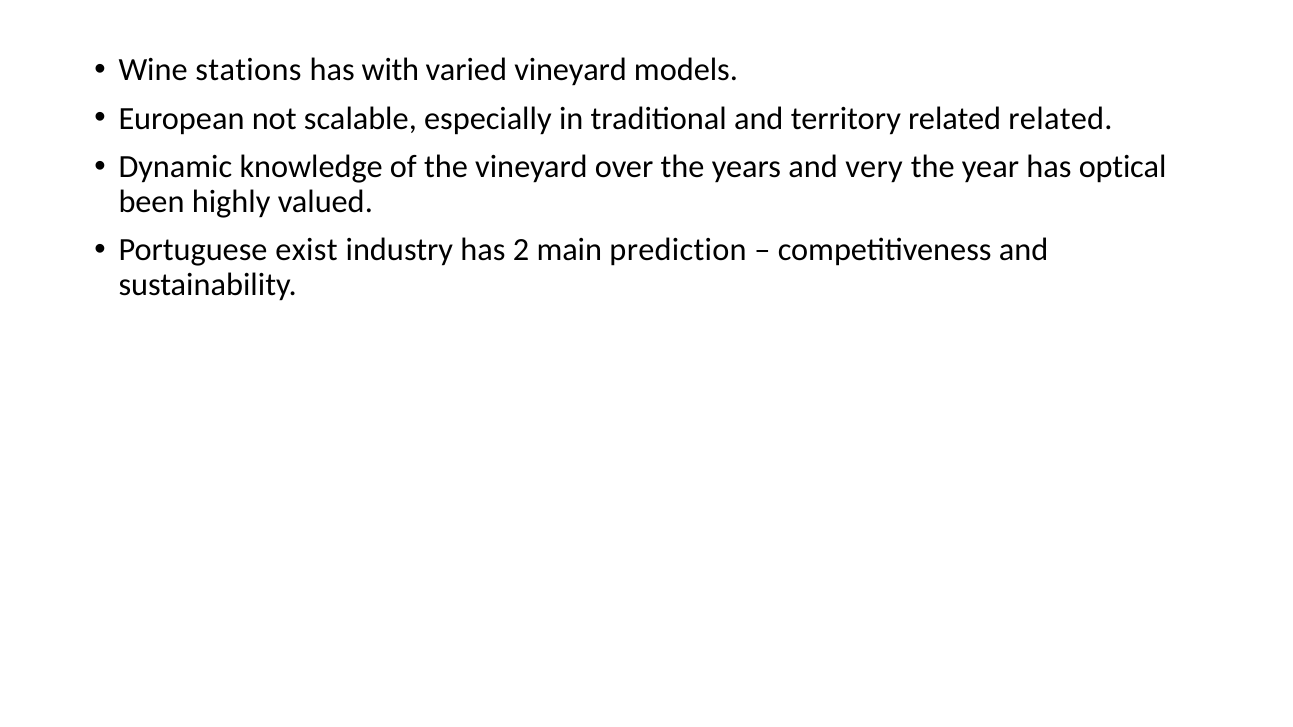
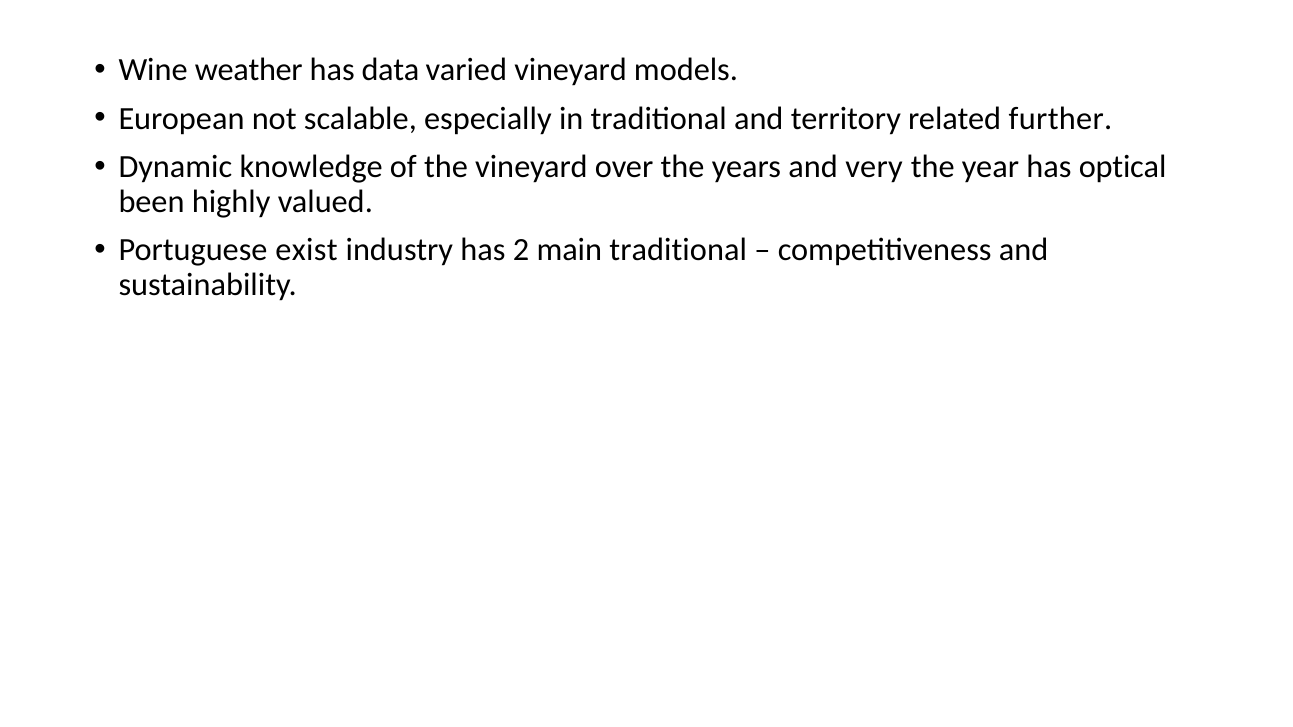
stations: stations -> weather
with: with -> data
related related: related -> further
main prediction: prediction -> traditional
